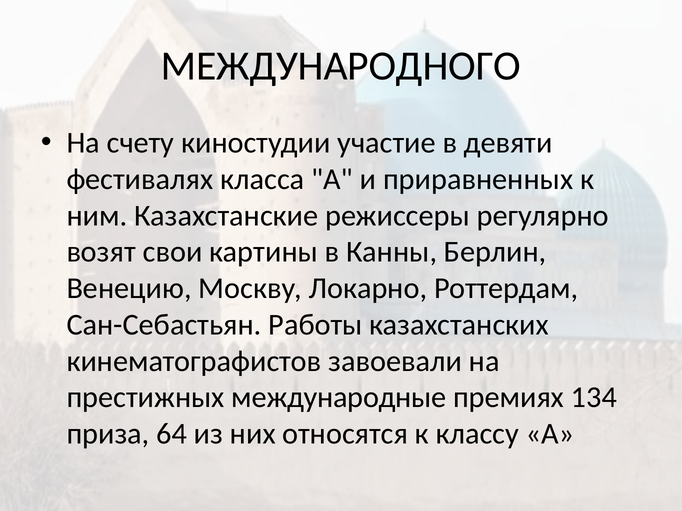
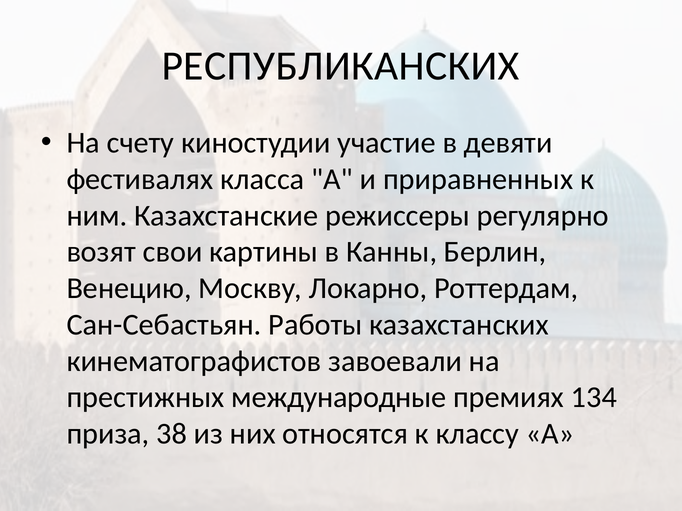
МЕЖДУНАРОДНОГО: МЕЖДУНАРОДНОГО -> РЕСПУБЛИКАНСКИХ
64: 64 -> 38
